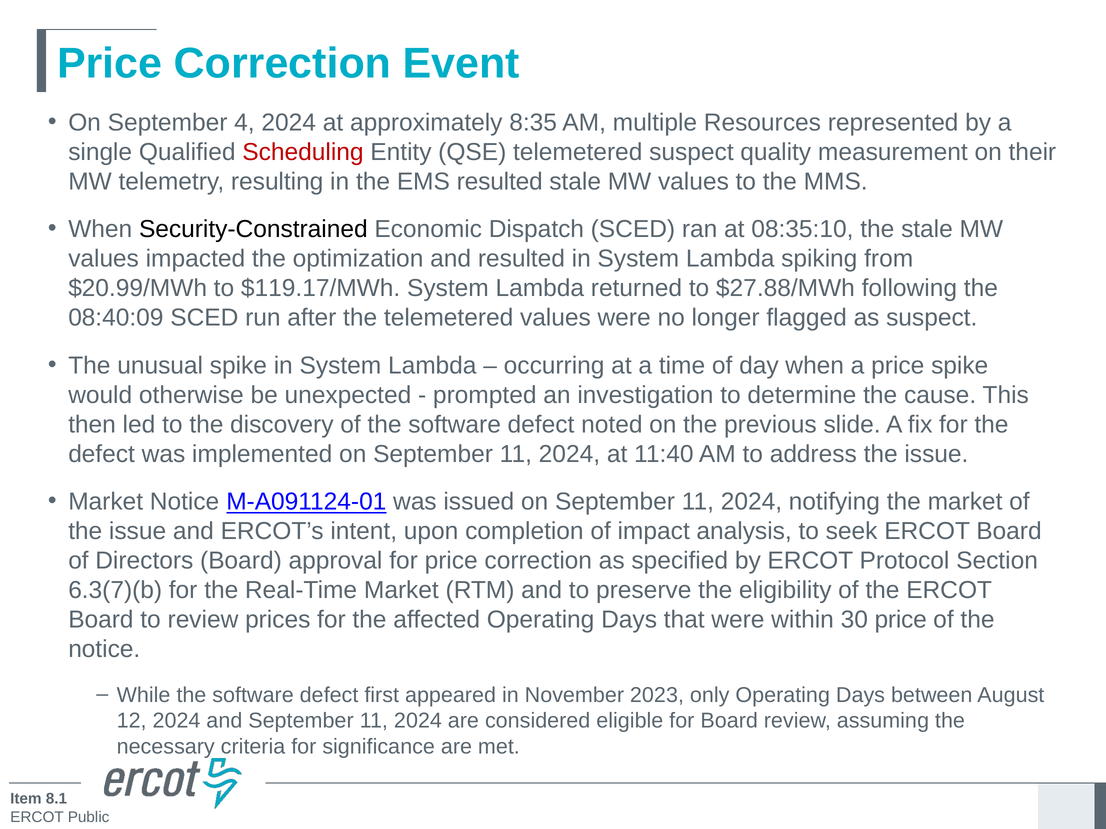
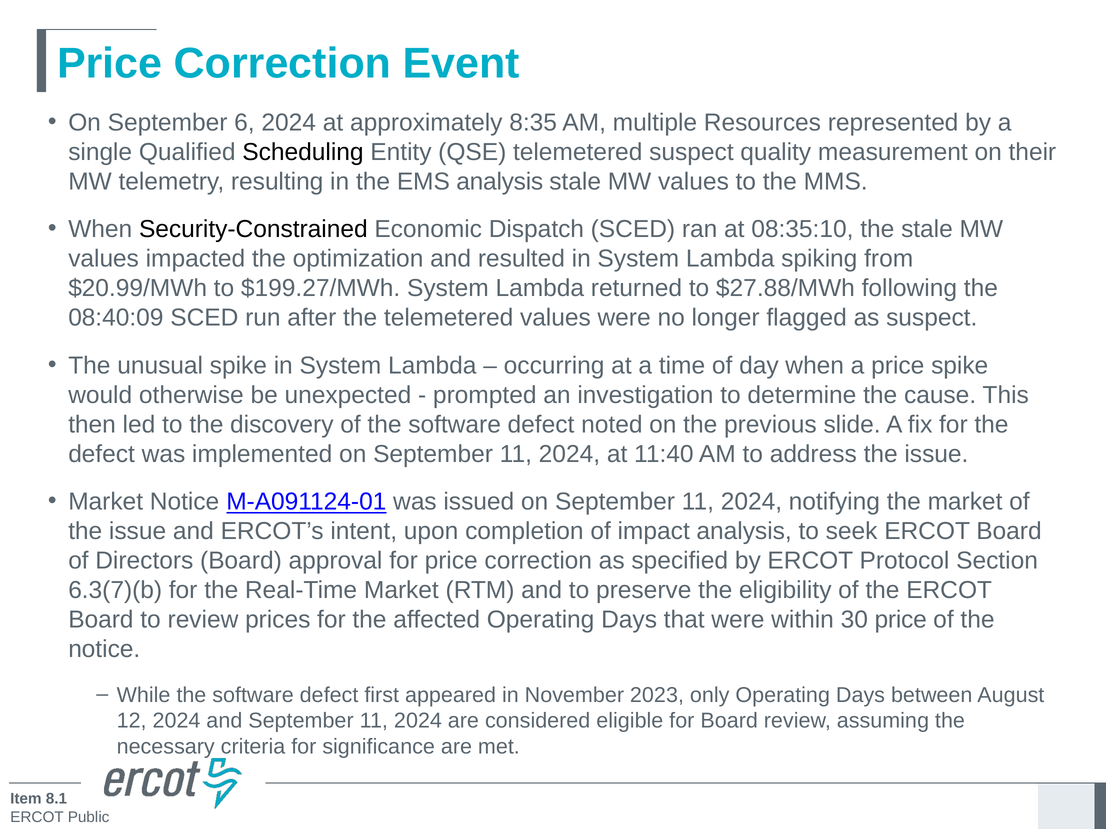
4: 4 -> 6
Scheduling colour: red -> black
EMS resulted: resulted -> analysis
$119.17/MWh: $119.17/MWh -> $199.27/MWh
